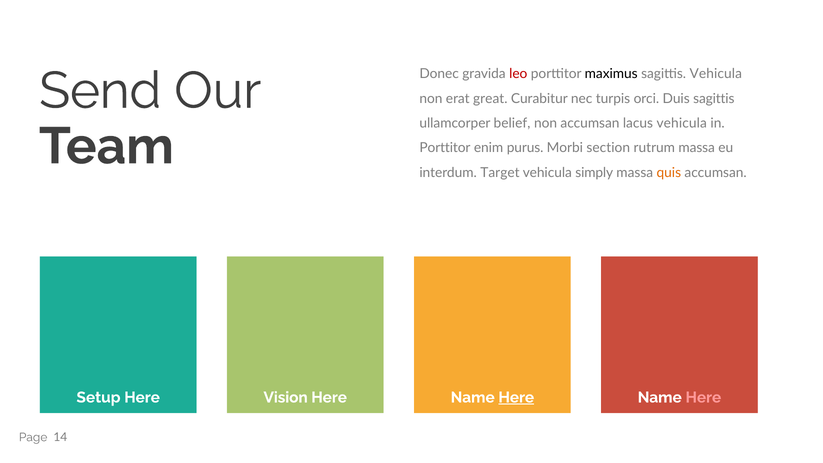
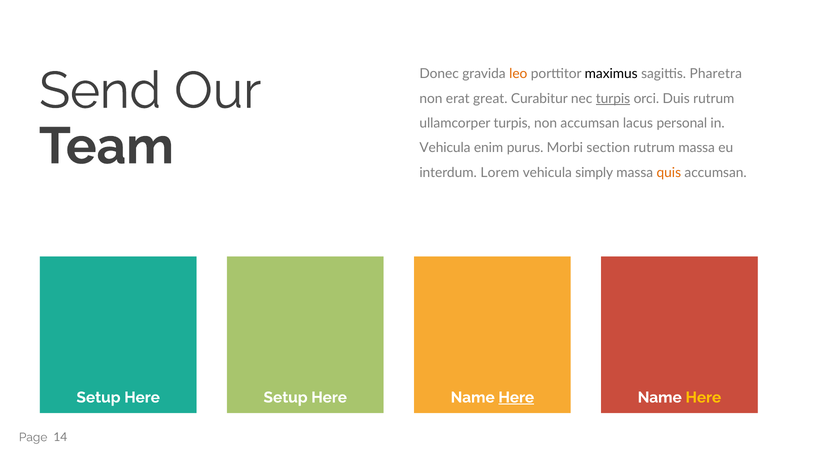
leo colour: red -> orange
sagittis Vehicula: Vehicula -> Pharetra
turpis at (613, 99) underline: none -> present
Duis sagittis: sagittis -> rutrum
ullamcorper belief: belief -> turpis
lacus vehicula: vehicula -> personal
Porttitor at (445, 148): Porttitor -> Vehicula
Target: Target -> Lorem
Here Vision: Vision -> Setup
Here at (703, 397) colour: pink -> yellow
